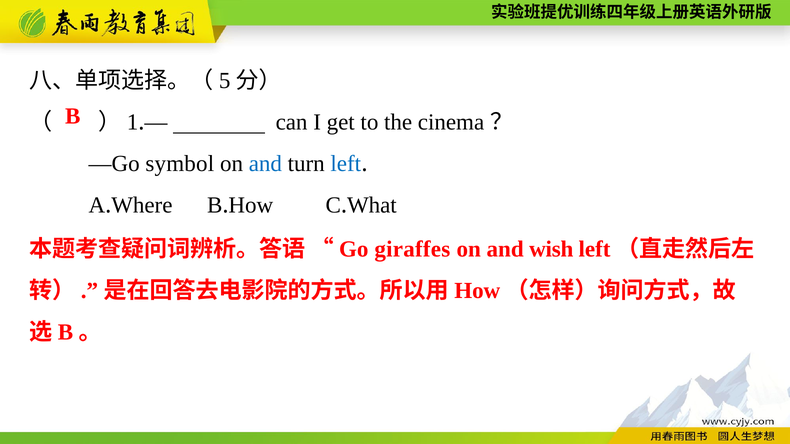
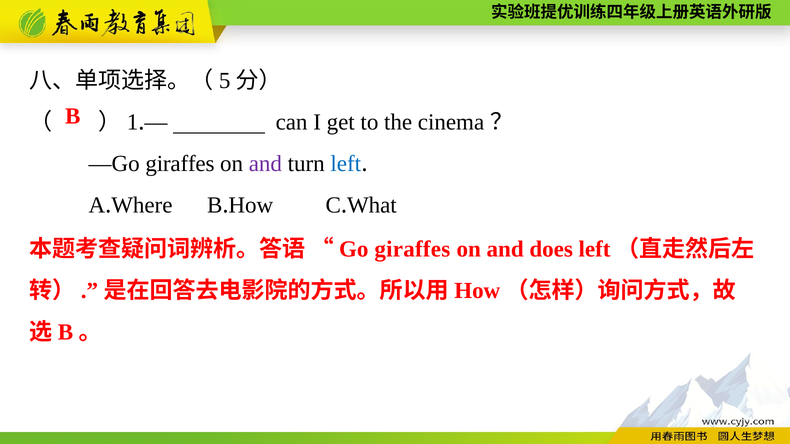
—Go symbol: symbol -> giraffes
and at (265, 164) colour: blue -> purple
wish: wish -> does
